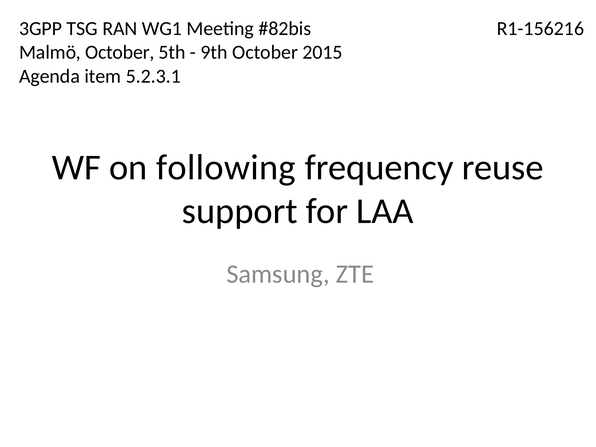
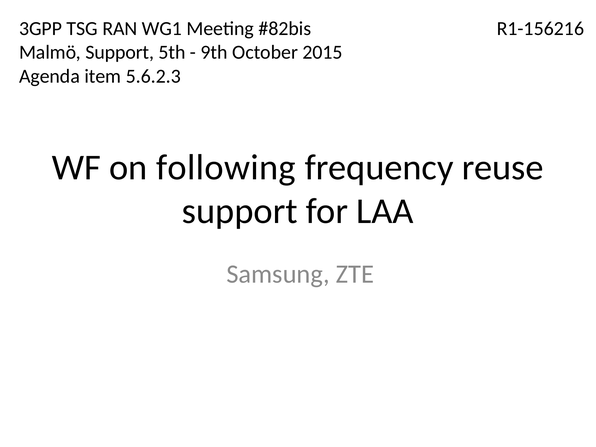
Malmö October: October -> Support
5.2.3.1: 5.2.3.1 -> 5.6.2.3
